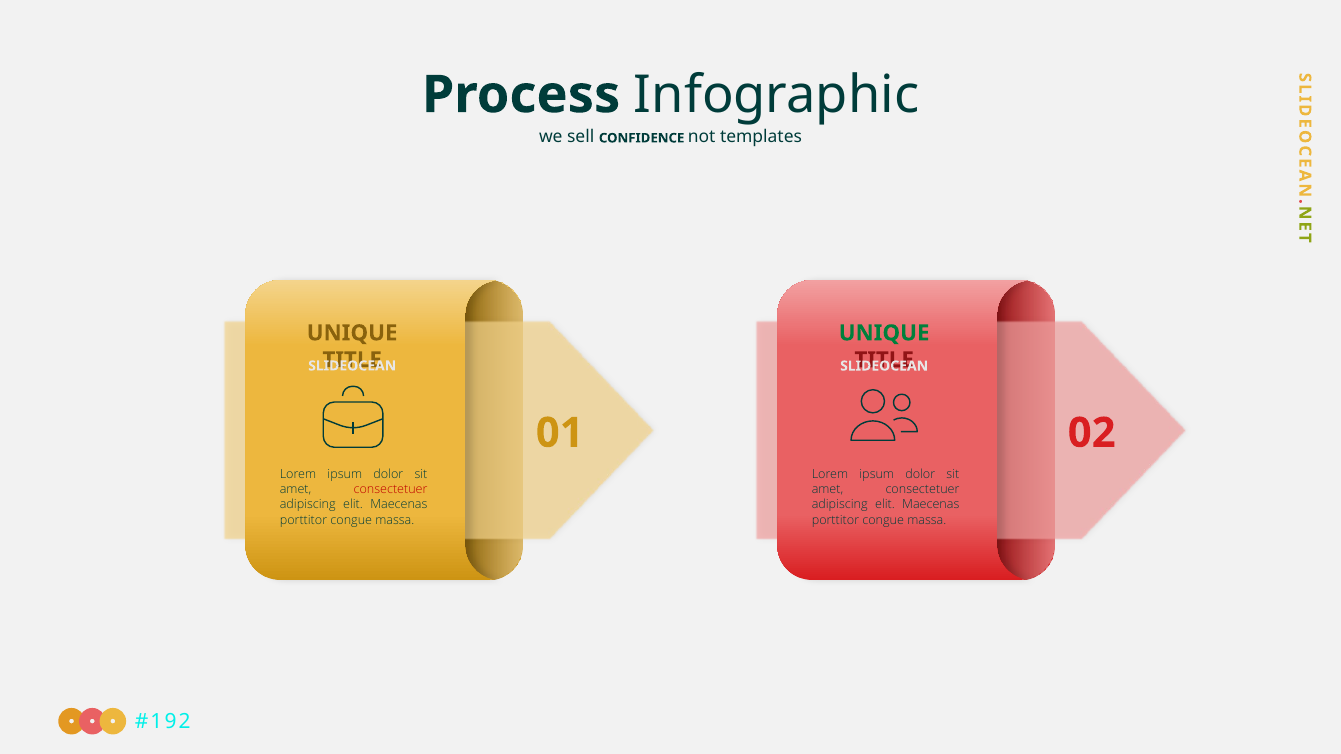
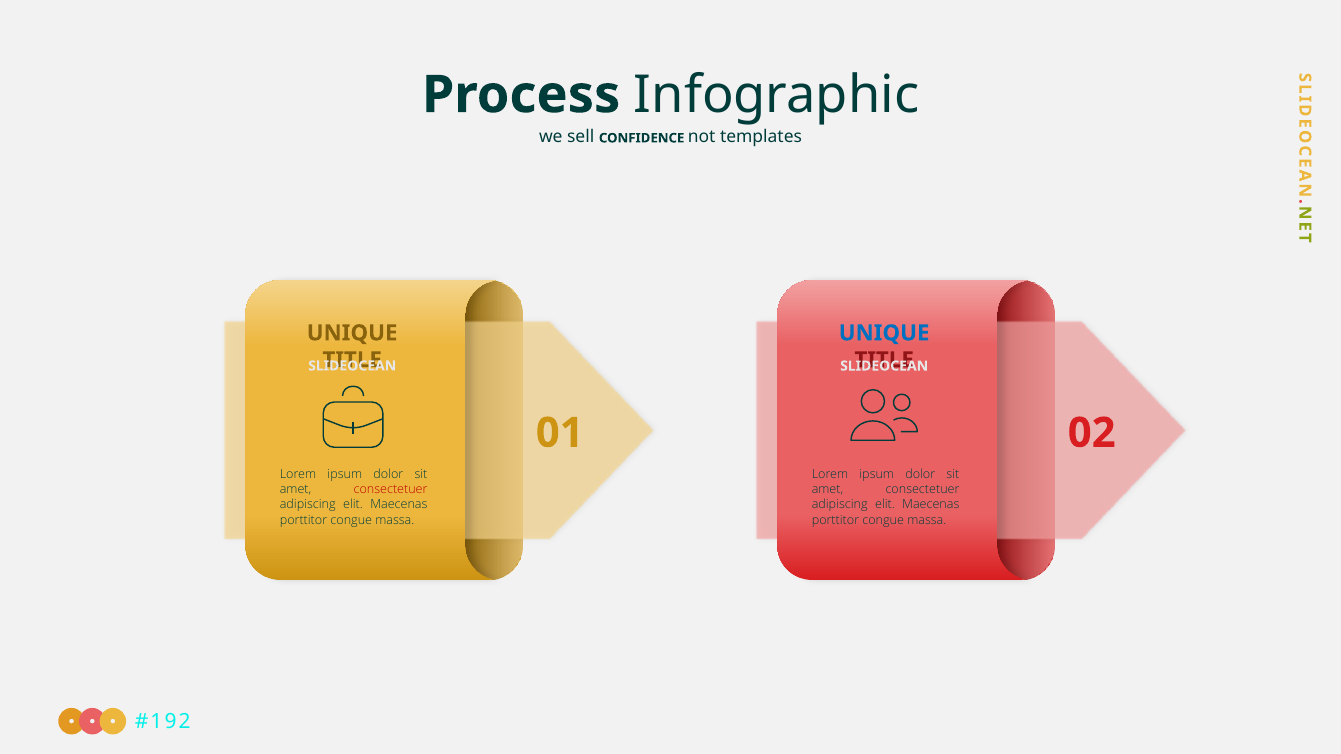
UNIQUE at (884, 333) colour: green -> blue
